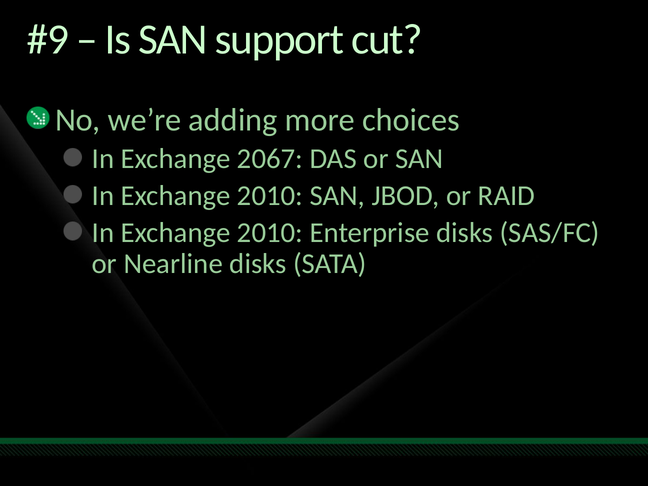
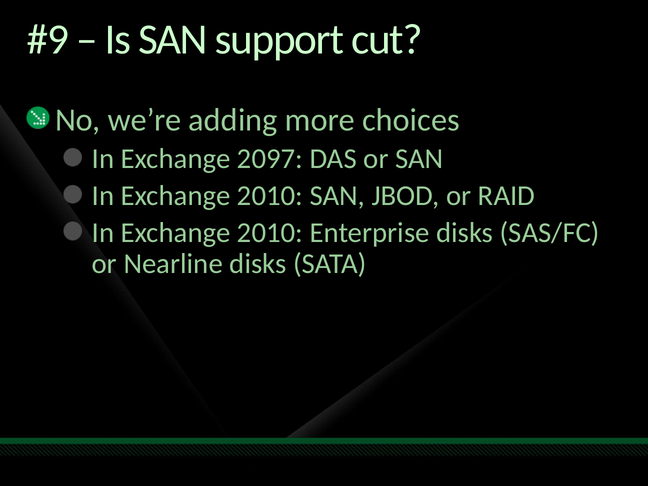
2067: 2067 -> 2097
